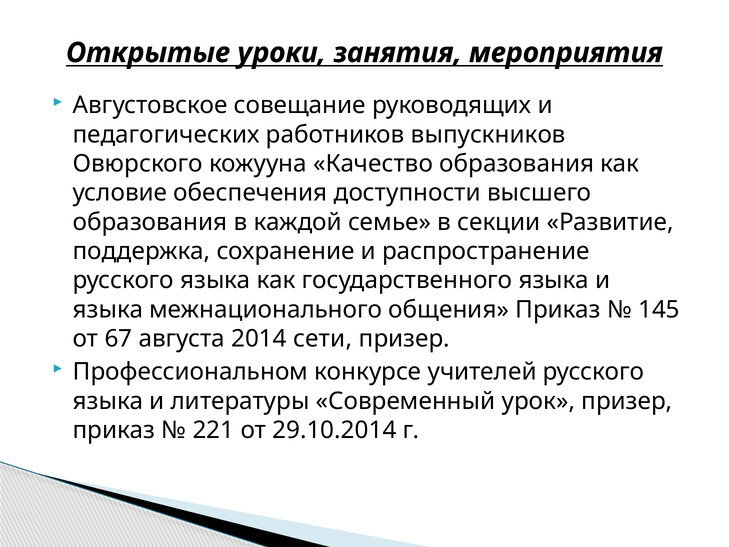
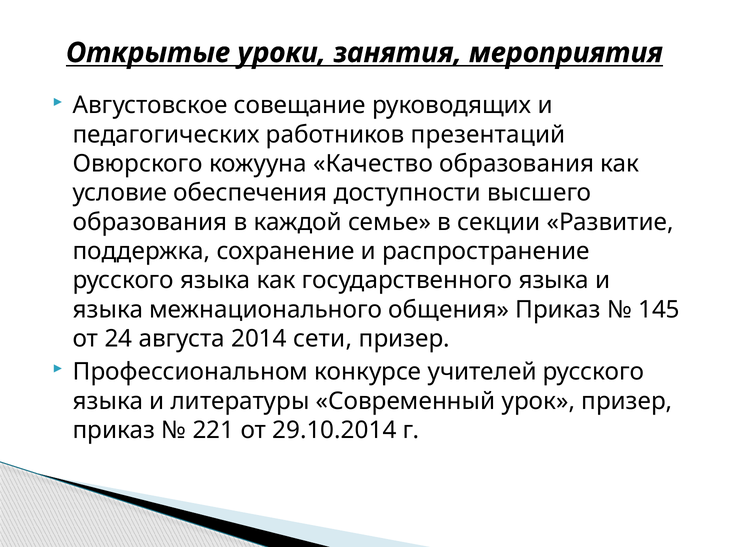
выпускников: выпускников -> презентаций
67: 67 -> 24
